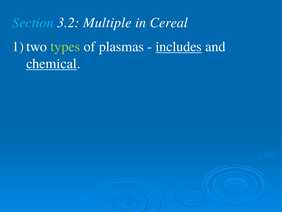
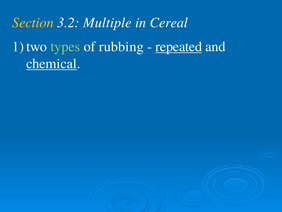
Section colour: light blue -> yellow
plasmas: plasmas -> rubbing
includes: includes -> repeated
